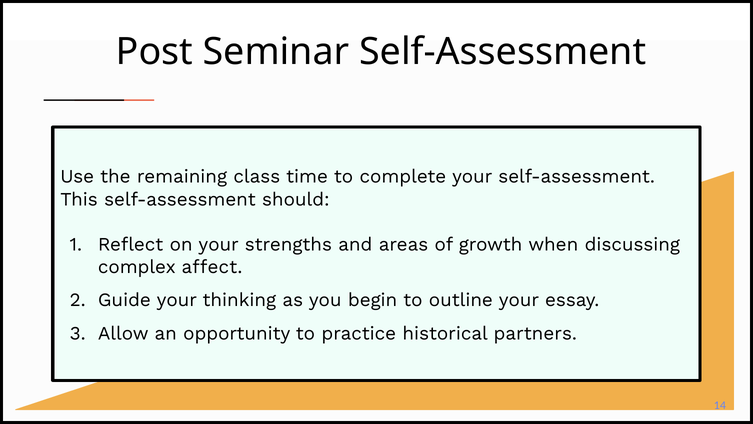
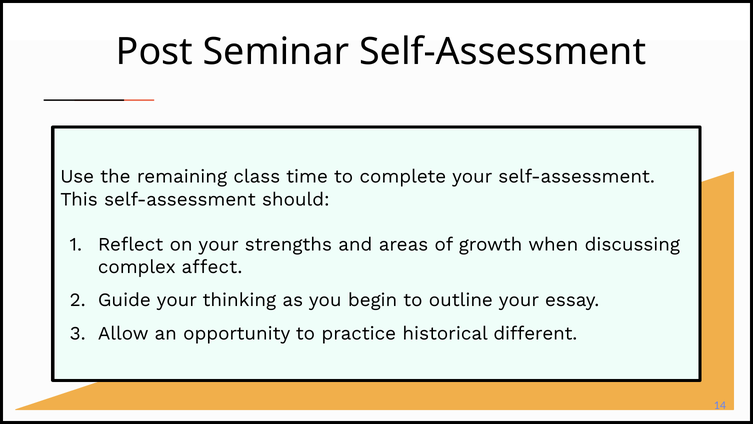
partners: partners -> different
